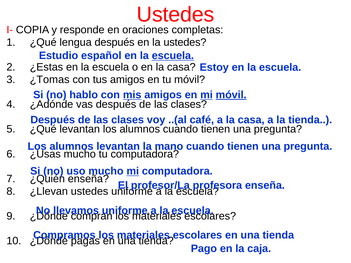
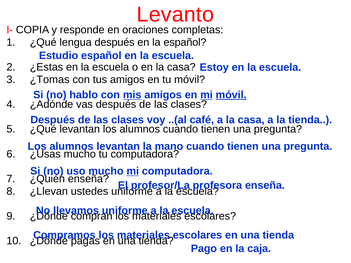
Ustedes at (176, 15): Ustedes -> Levanto
la ustedes: ustedes -> español
escuela at (173, 56) underline: present -> none
